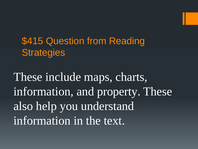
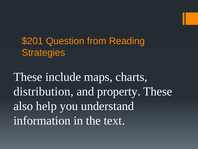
$415: $415 -> $201
information at (44, 91): information -> distribution
